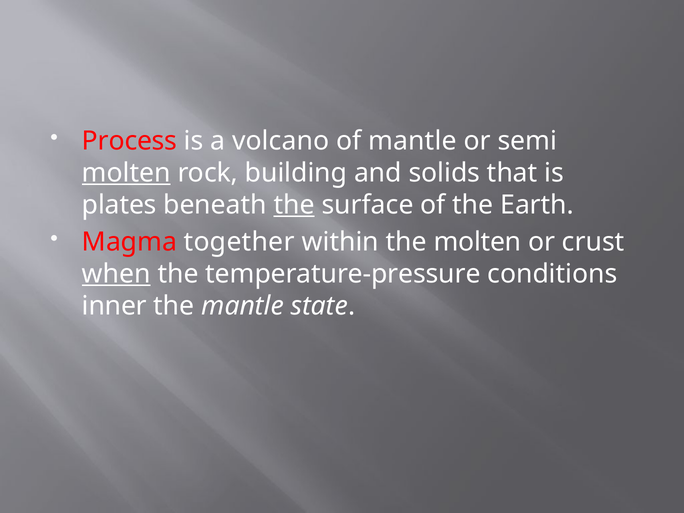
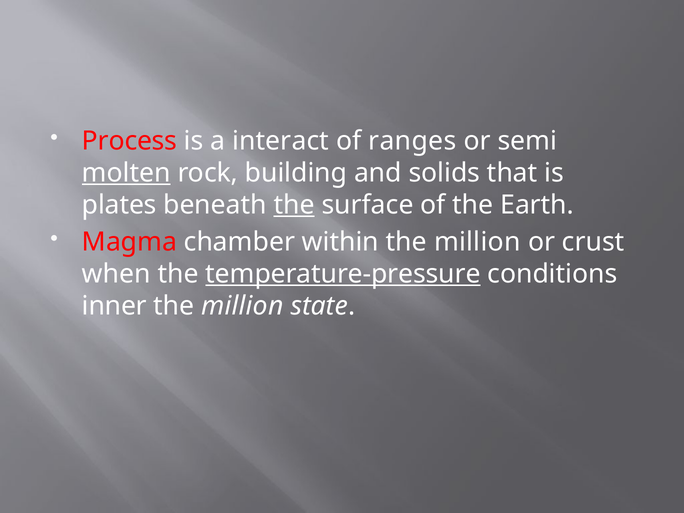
volcano: volcano -> interact
of mantle: mantle -> ranges
together: together -> chamber
within the molten: molten -> million
when underline: present -> none
temperature-pressure underline: none -> present
mantle at (243, 306): mantle -> million
